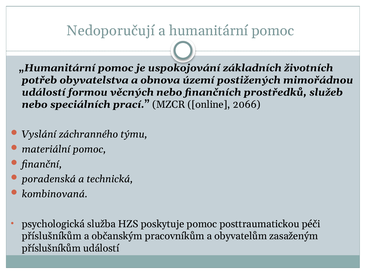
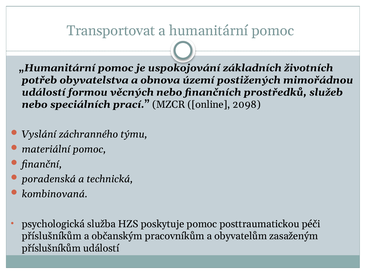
Nedoporučují: Nedoporučují -> Transportovat
2066: 2066 -> 2098
